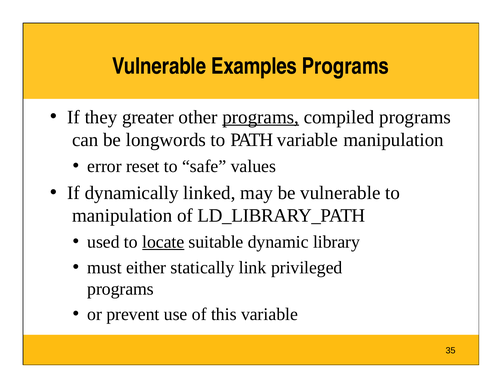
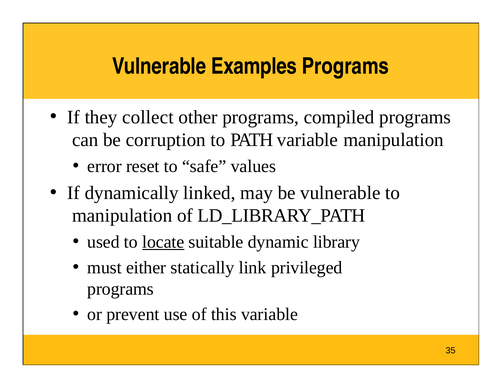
greater: greater -> collect
programs at (261, 117) underline: present -> none
longwords: longwords -> corruption
